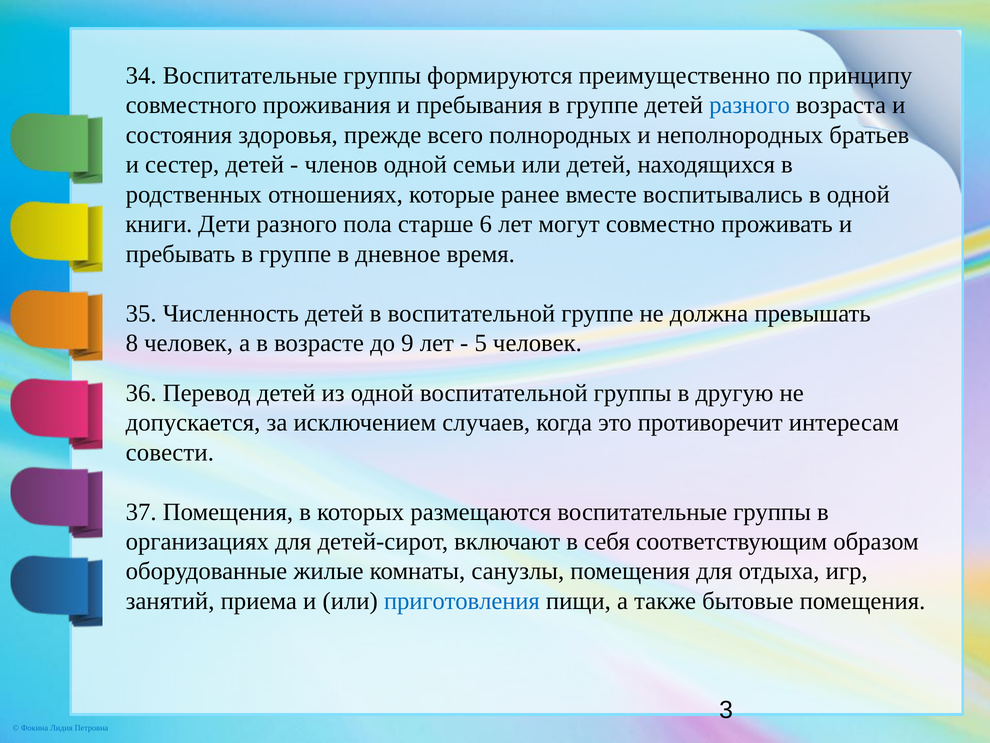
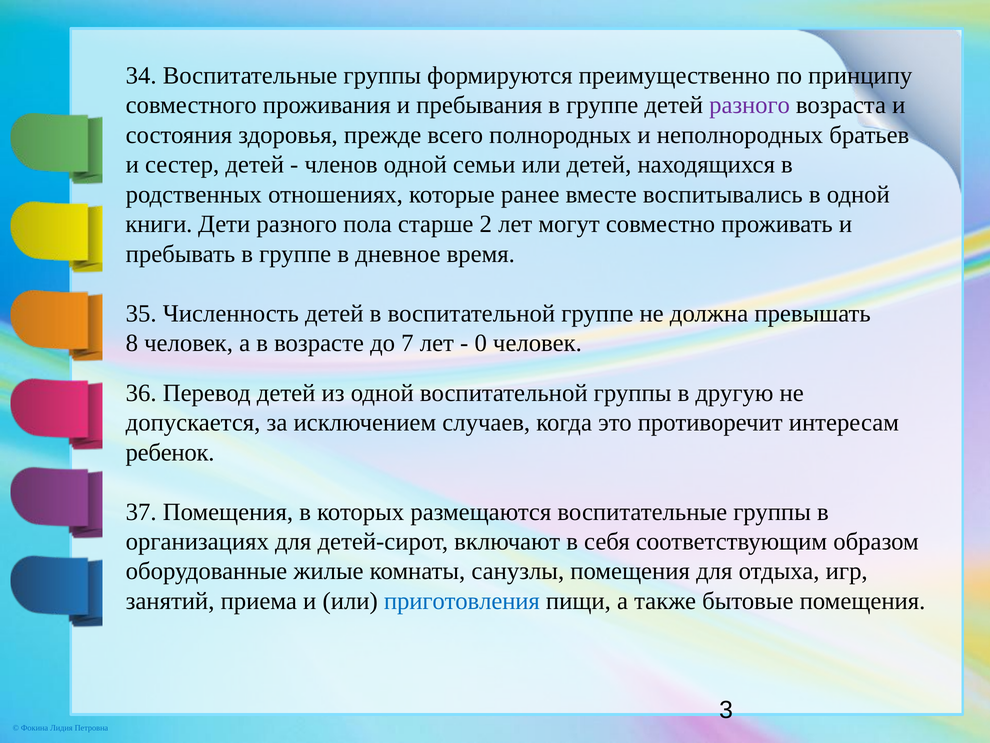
разного at (750, 105) colour: blue -> purple
6: 6 -> 2
9: 9 -> 7
5: 5 -> 0
совести: совести -> ребенок
